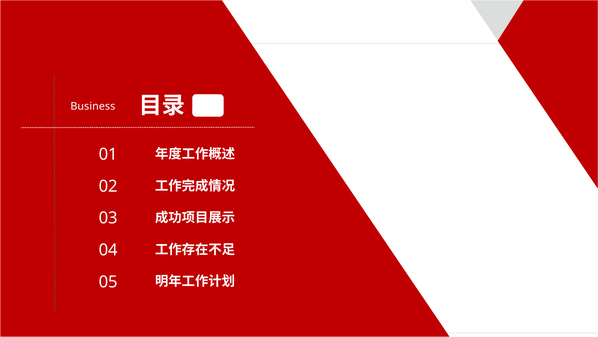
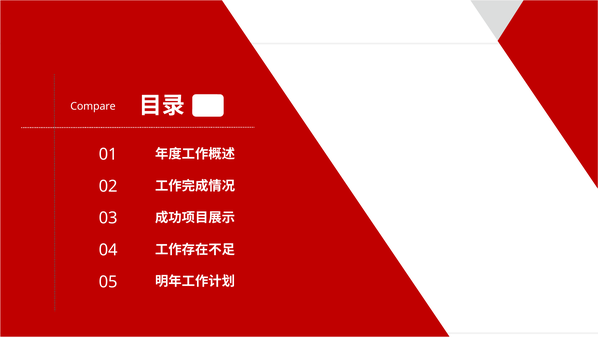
Business: Business -> Compare
